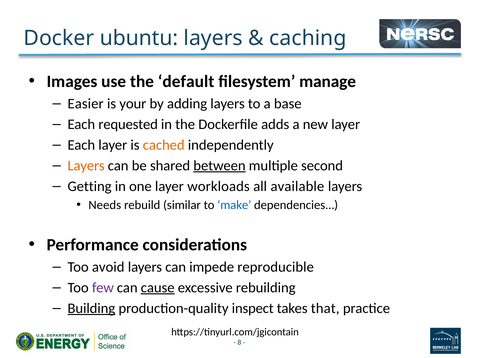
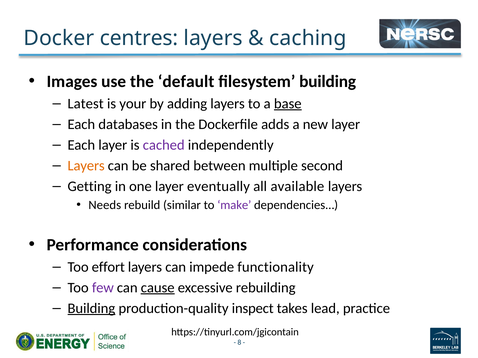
ubuntu: ubuntu -> centres
filesystem manage: manage -> building
Easier: Easier -> Latest
base underline: none -> present
requested: requested -> databases
cached colour: orange -> purple
between underline: present -> none
workloads: workloads -> eventually
make colour: blue -> purple
avoid: avoid -> effort
reproducible: reproducible -> functionality
that: that -> lead
